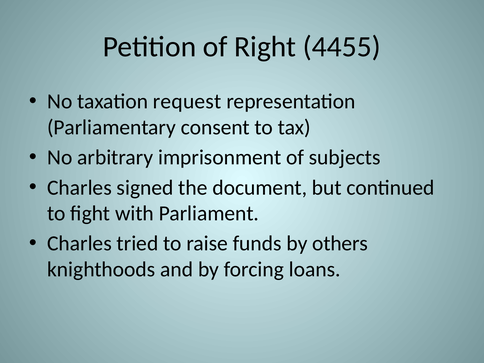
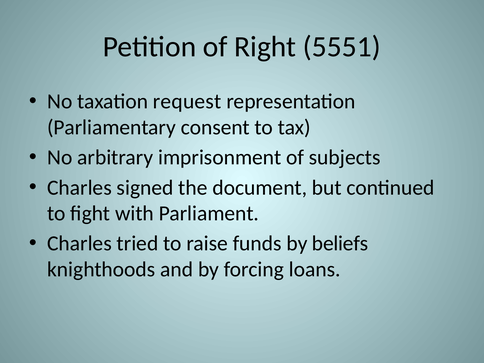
4455: 4455 -> 5551
others: others -> beliefs
